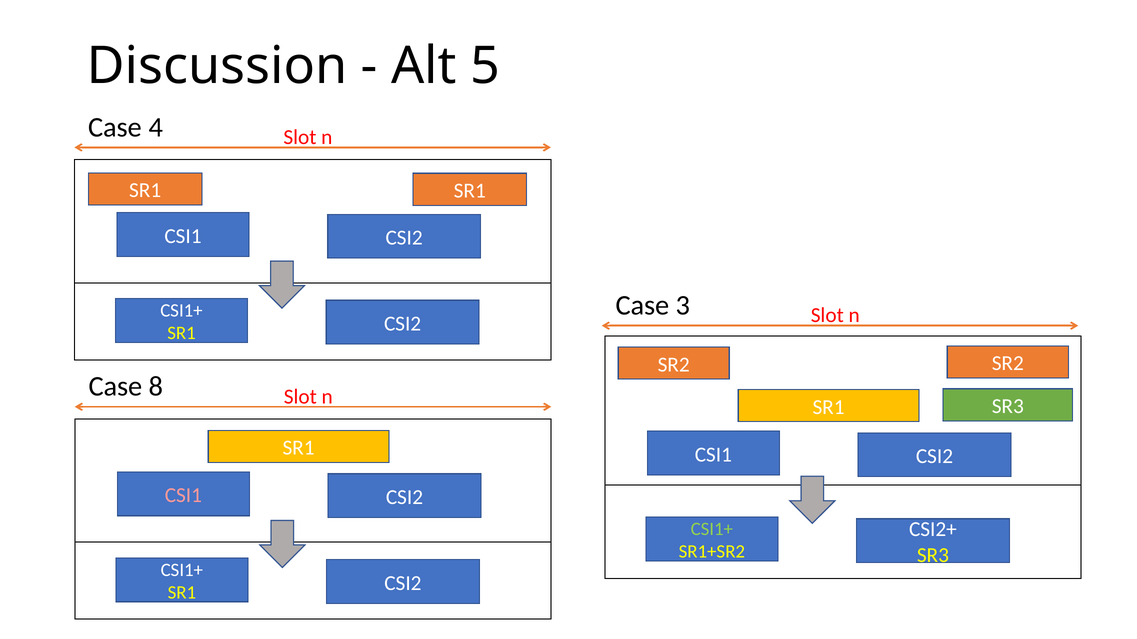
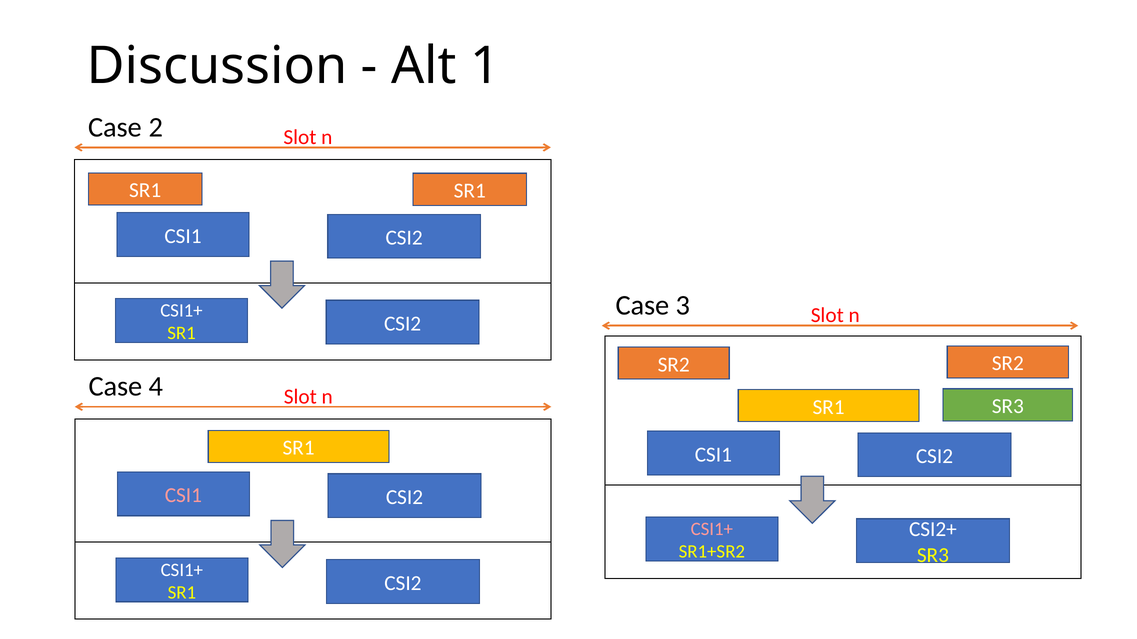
5: 5 -> 1
4: 4 -> 2
8: 8 -> 4
CSI1+ at (712, 529) colour: light green -> pink
